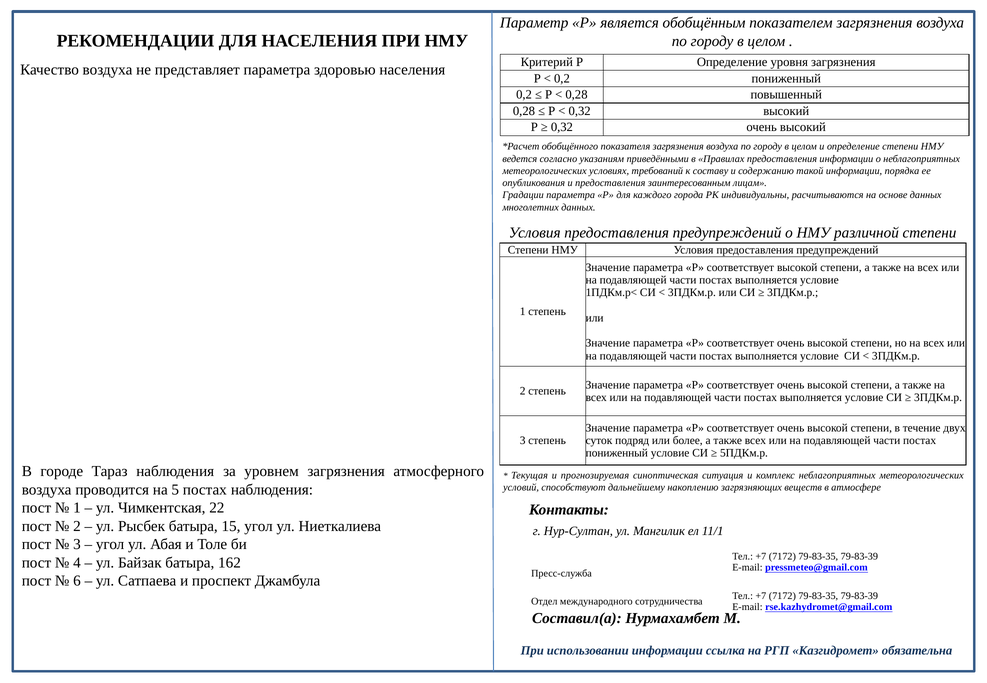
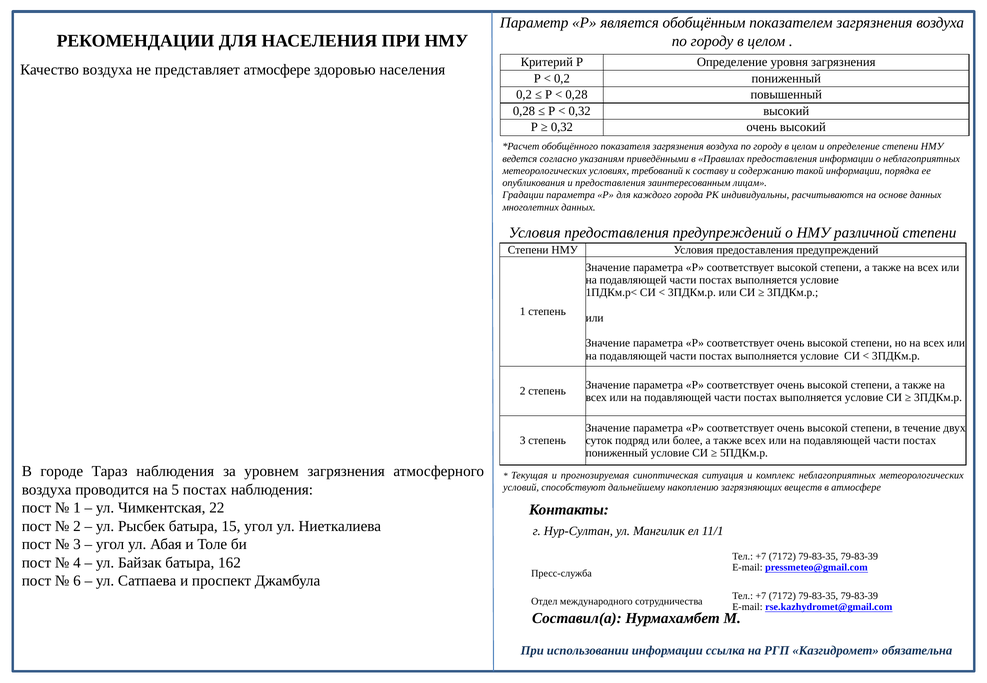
представляет параметра: параметра -> атмосфере
